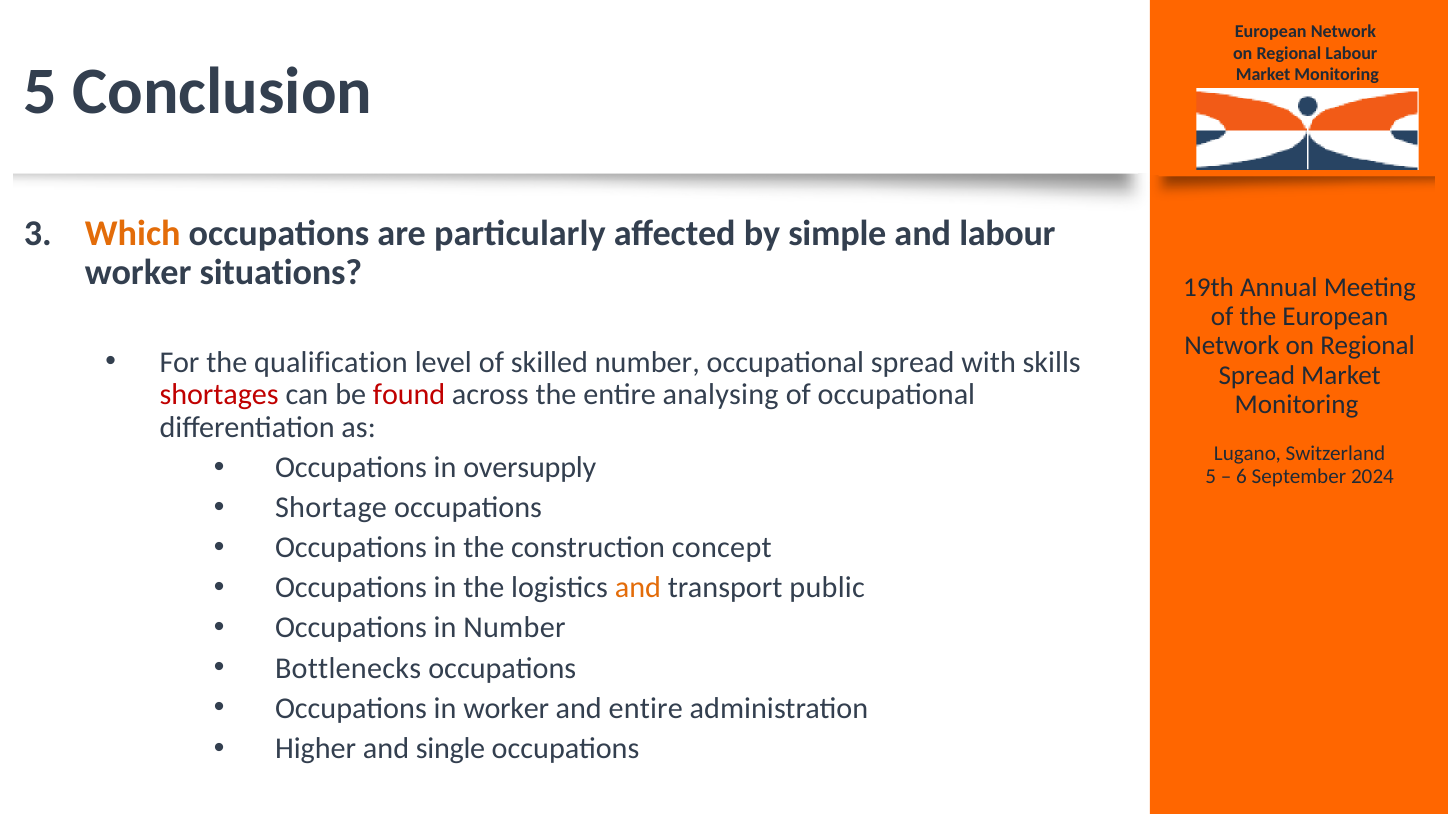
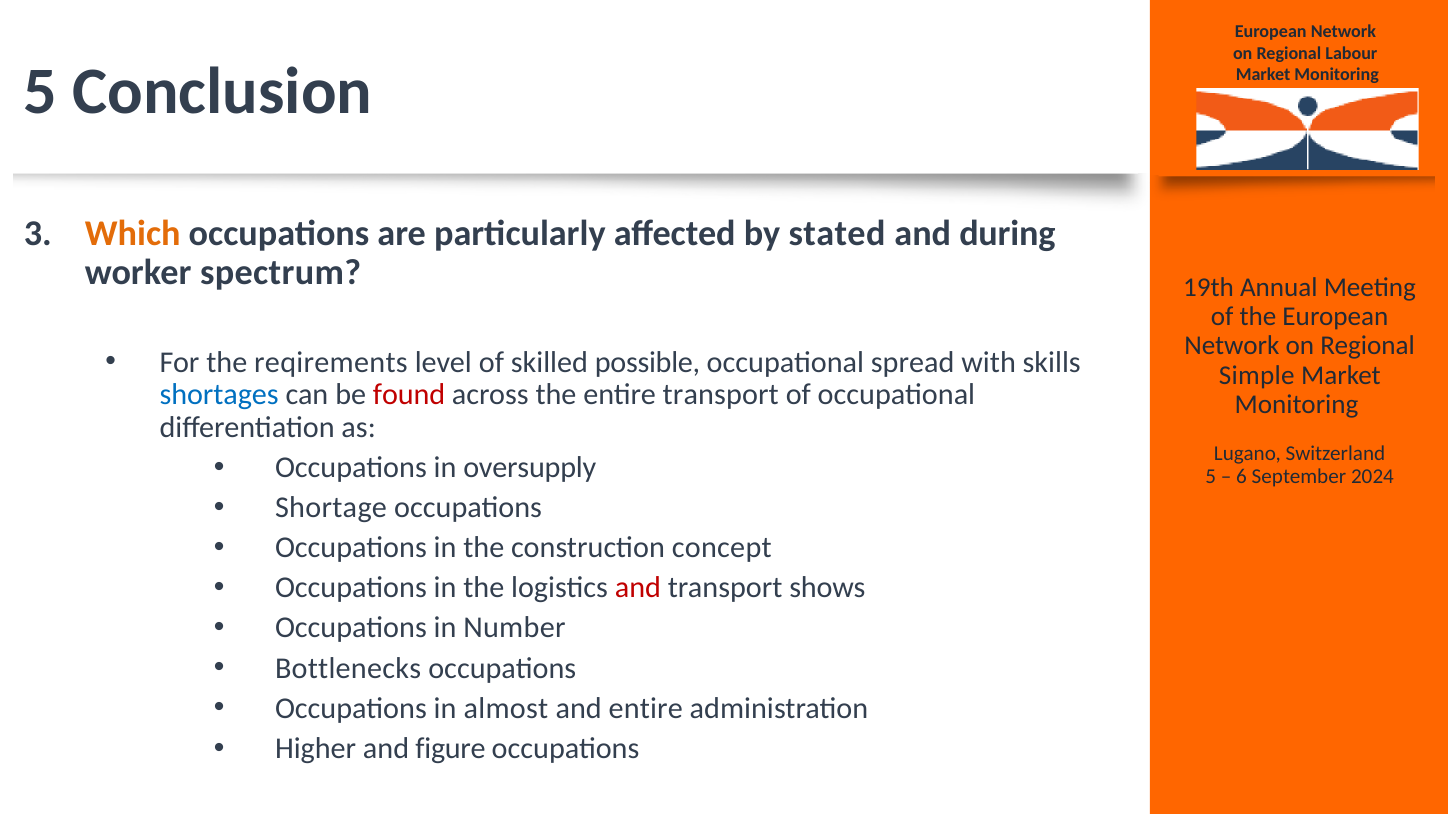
simple: simple -> stated
and labour: labour -> during
situations: situations -> spectrum
qualification: qualification -> reqirements
skilled number: number -> possible
Spread at (1257, 376): Spread -> Simple
shortages colour: red -> blue
entire analysing: analysing -> transport
and at (638, 588) colour: orange -> red
public: public -> shows
in worker: worker -> almost
single: single -> figure
